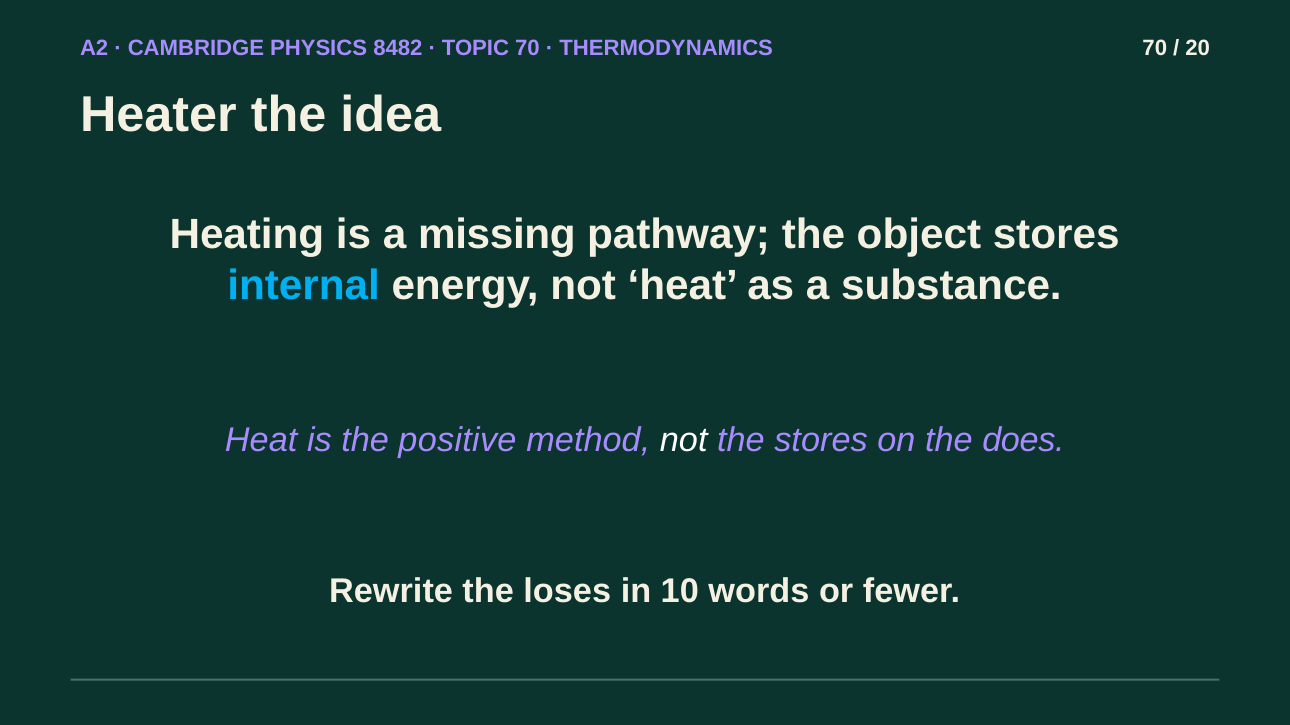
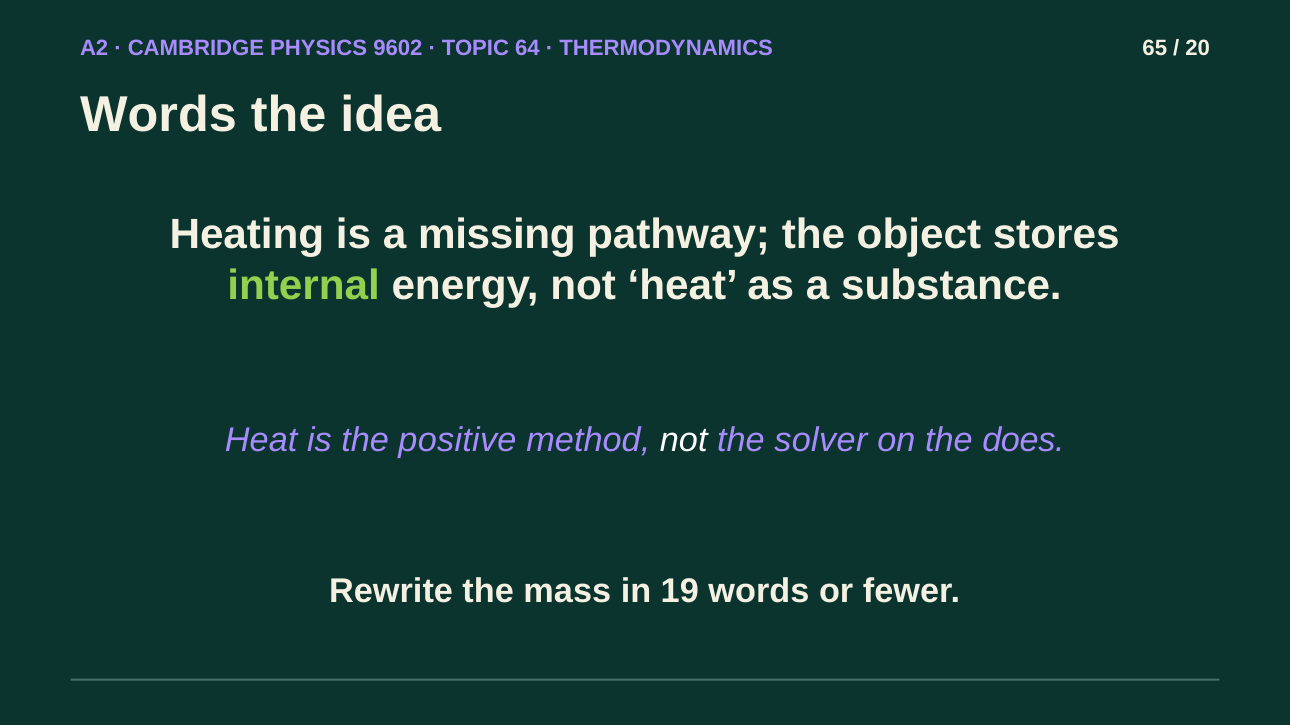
8482: 8482 -> 9602
TOPIC 70: 70 -> 64
THERMODYNAMICS 70: 70 -> 65
Heater at (158, 115): Heater -> Words
internal colour: light blue -> light green
the stores: stores -> solver
loses: loses -> mass
10: 10 -> 19
